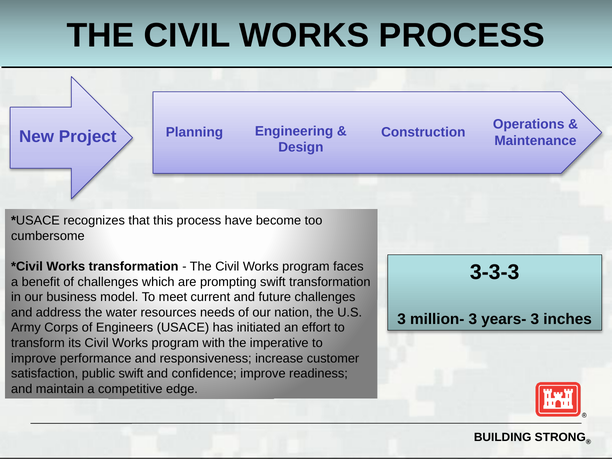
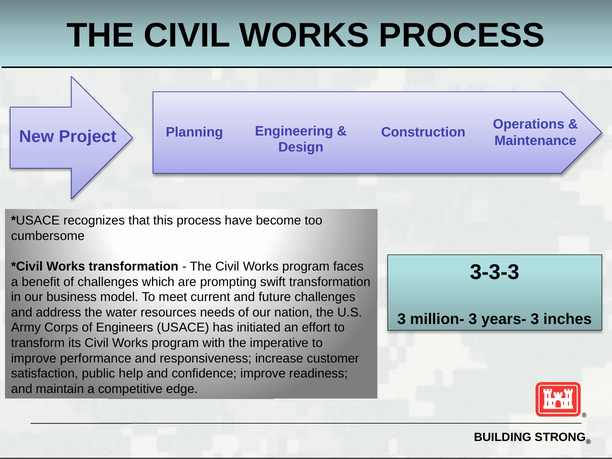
public swift: swift -> help
